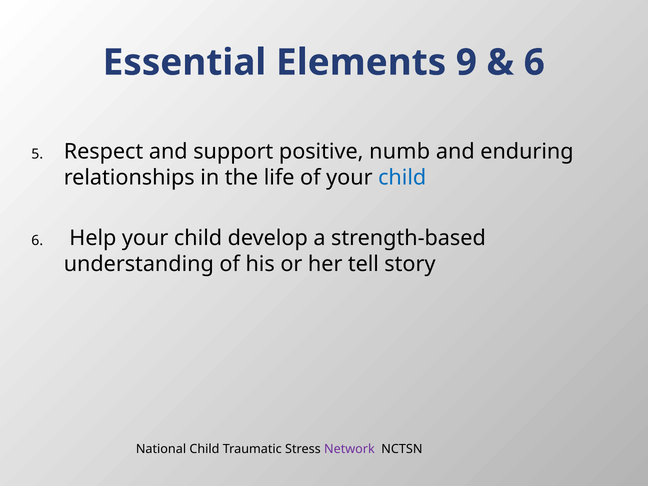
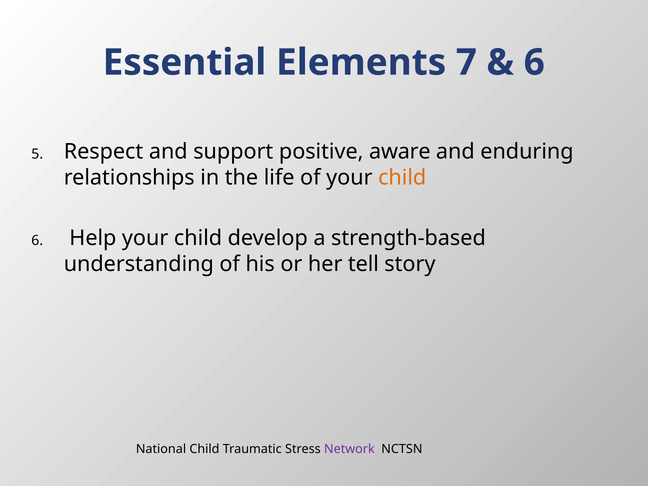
9: 9 -> 7
numb: numb -> aware
child at (402, 177) colour: blue -> orange
